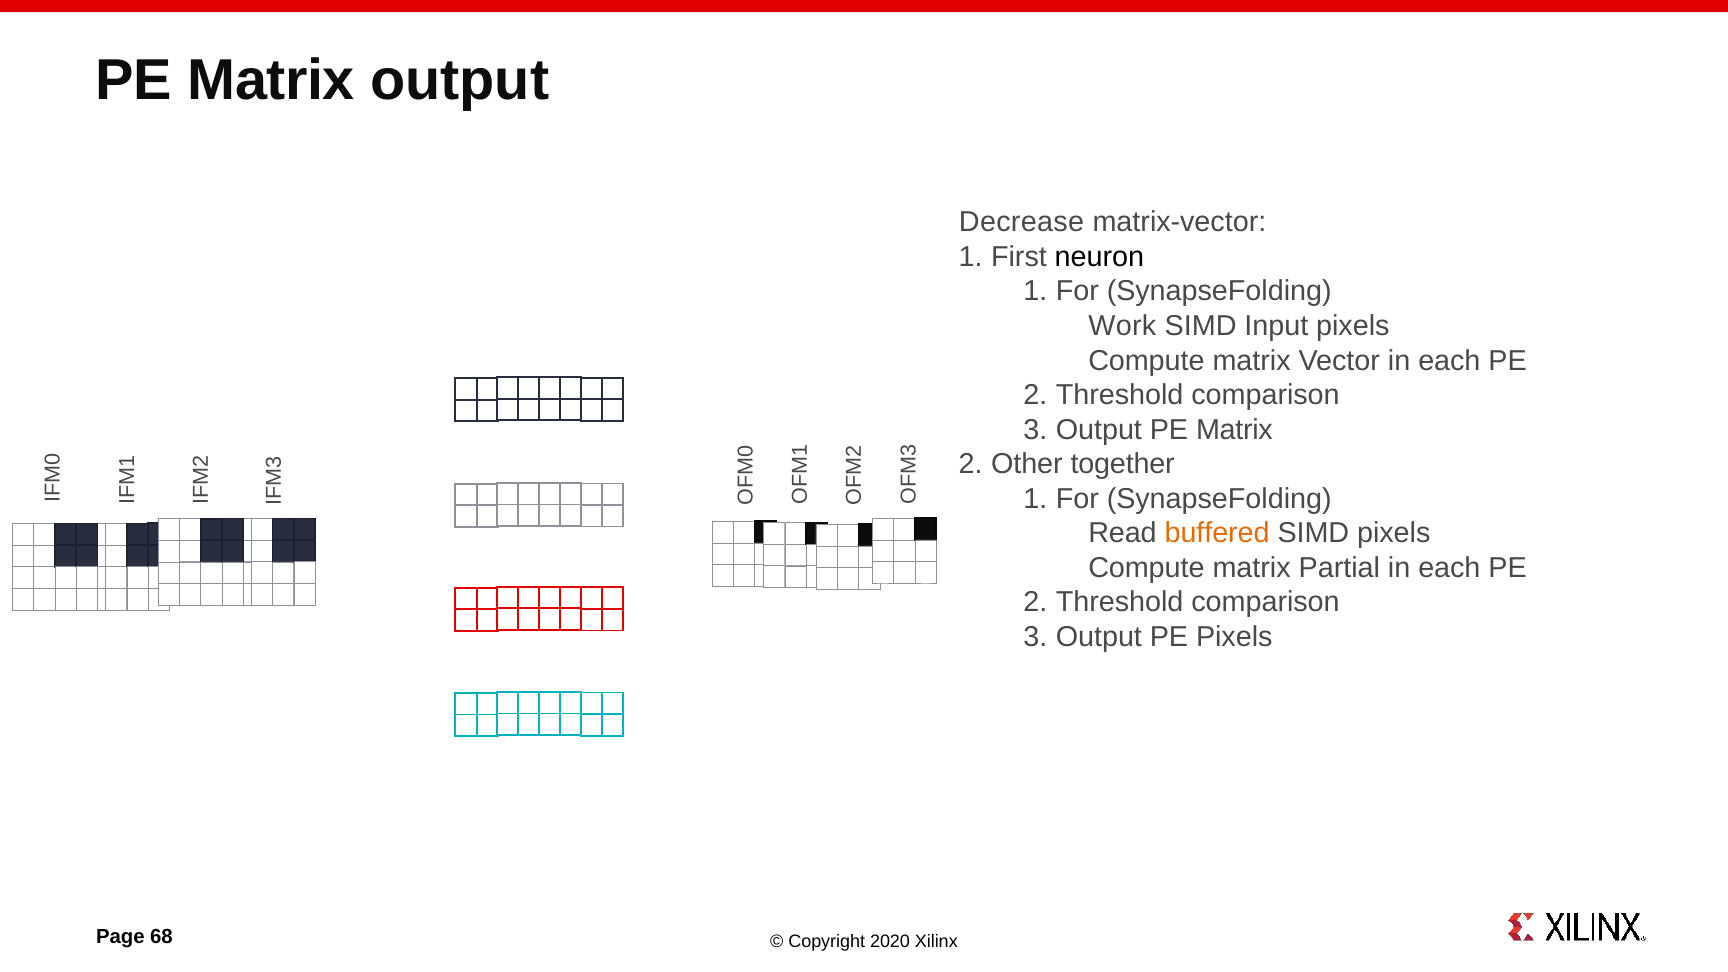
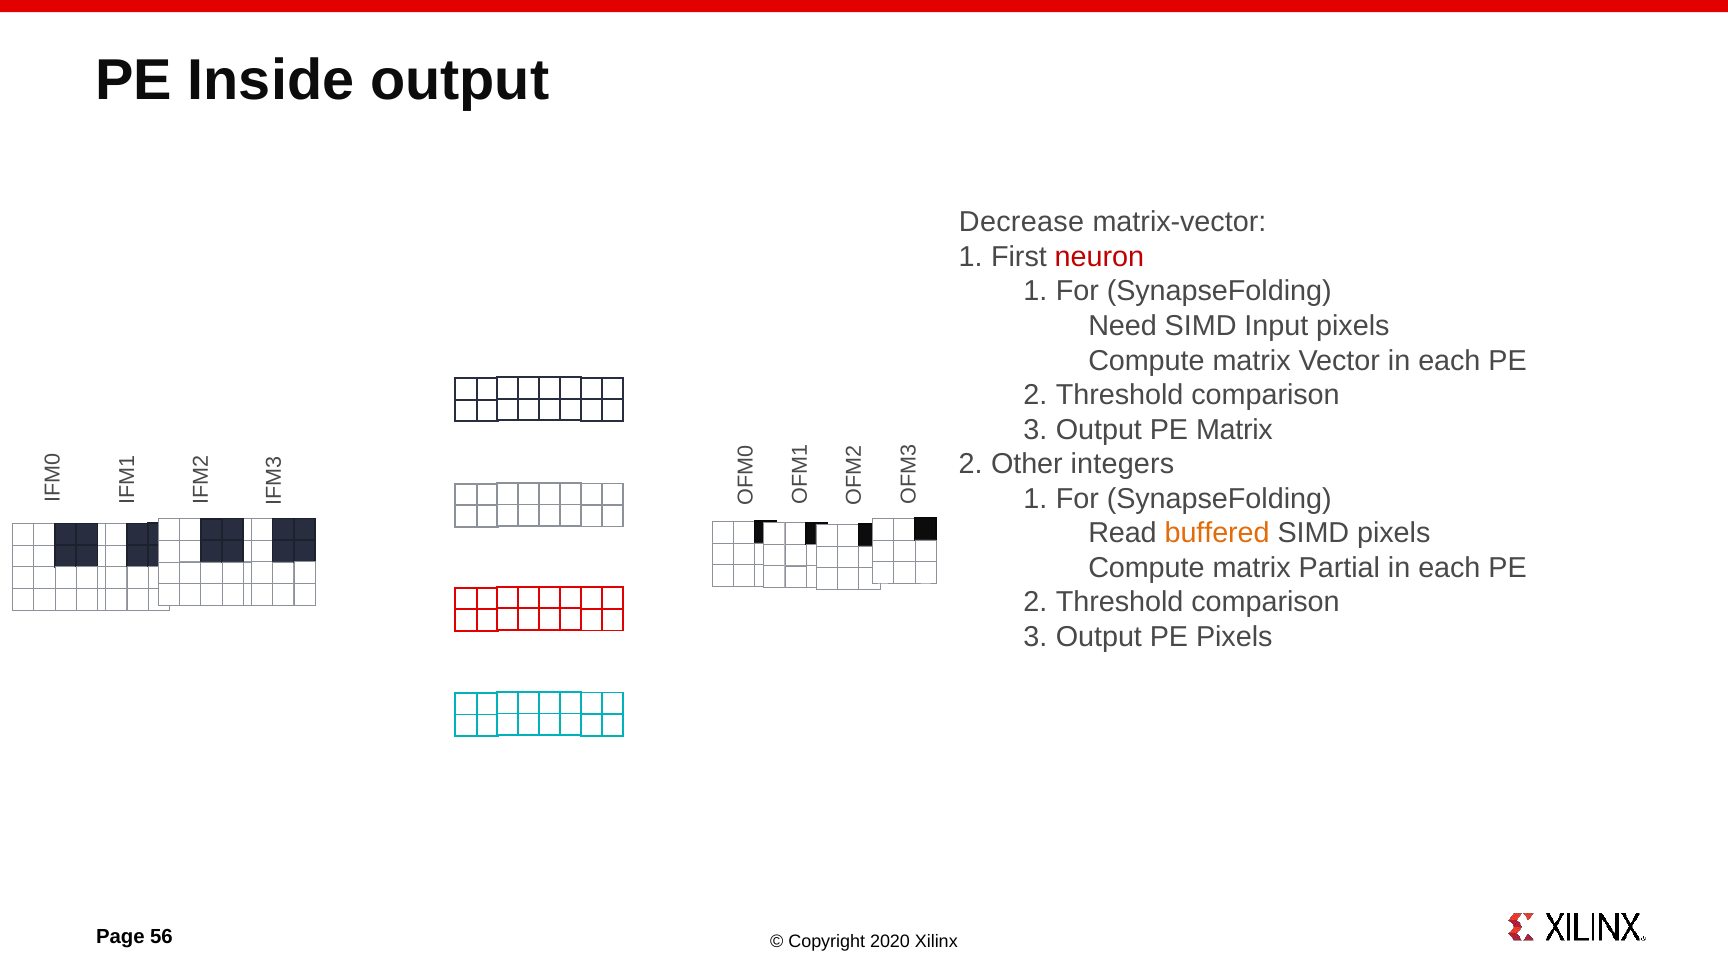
Matrix at (271, 80): Matrix -> Inside
neuron colour: black -> red
Work: Work -> Need
together: together -> integers
68: 68 -> 56
